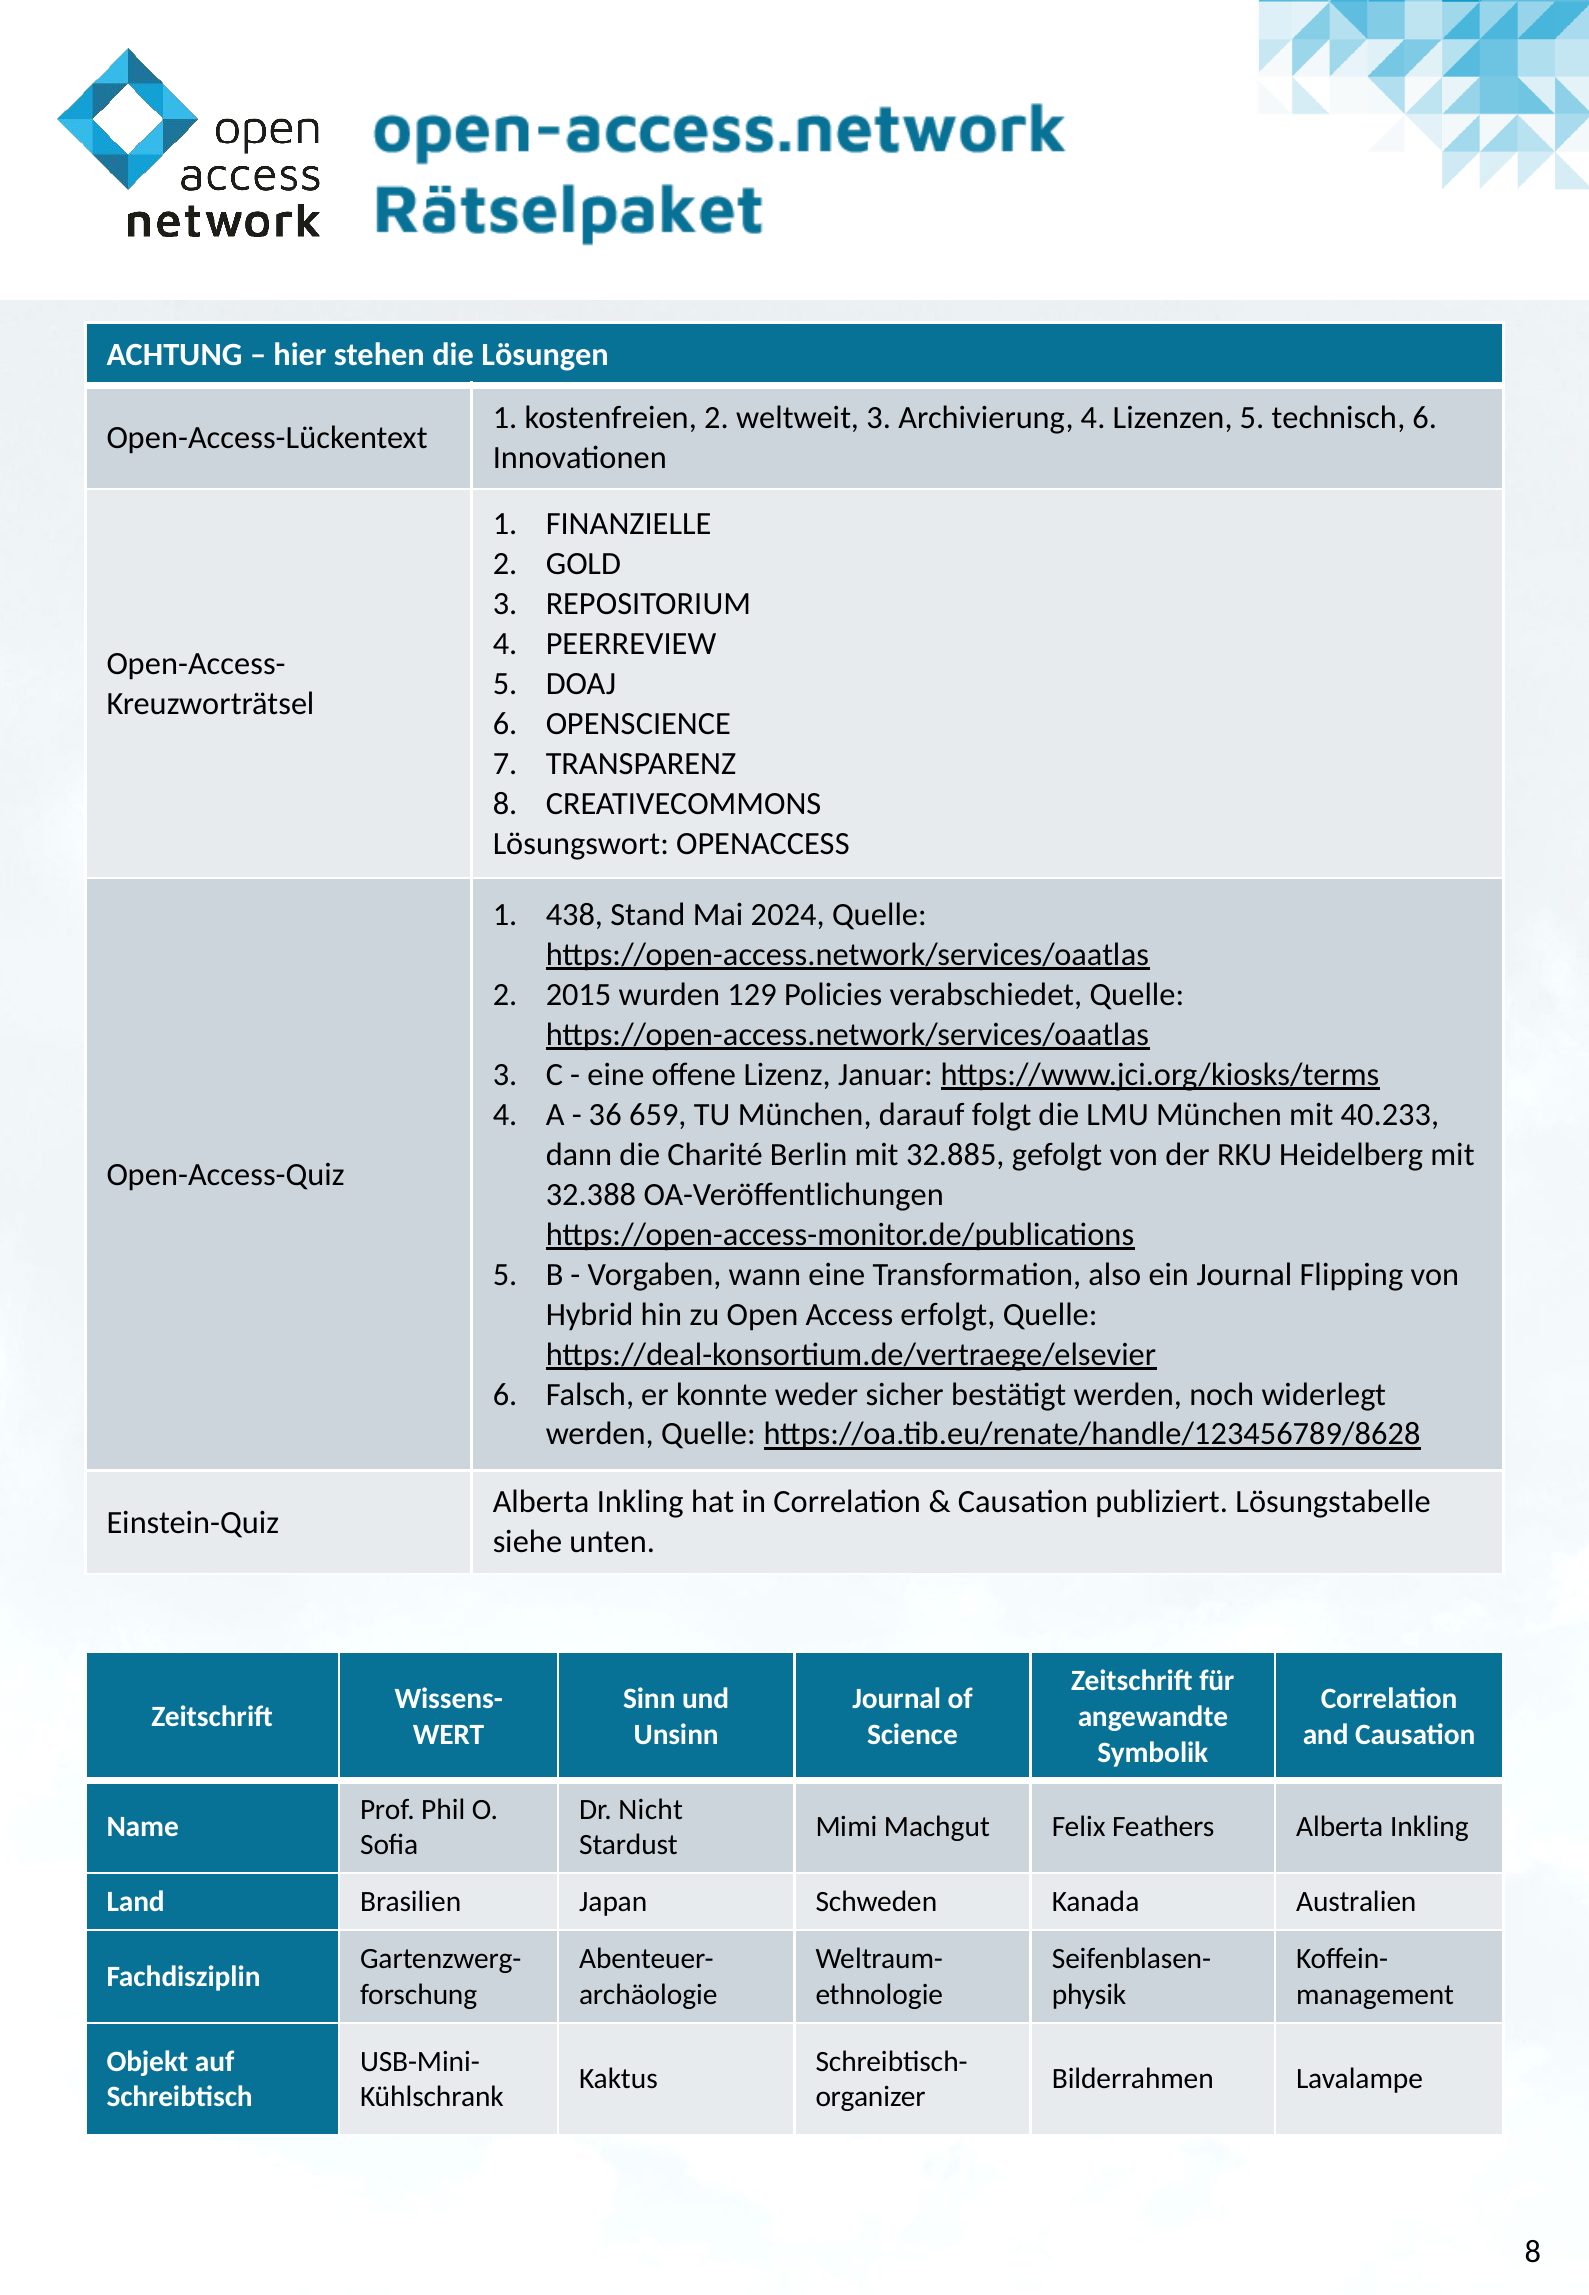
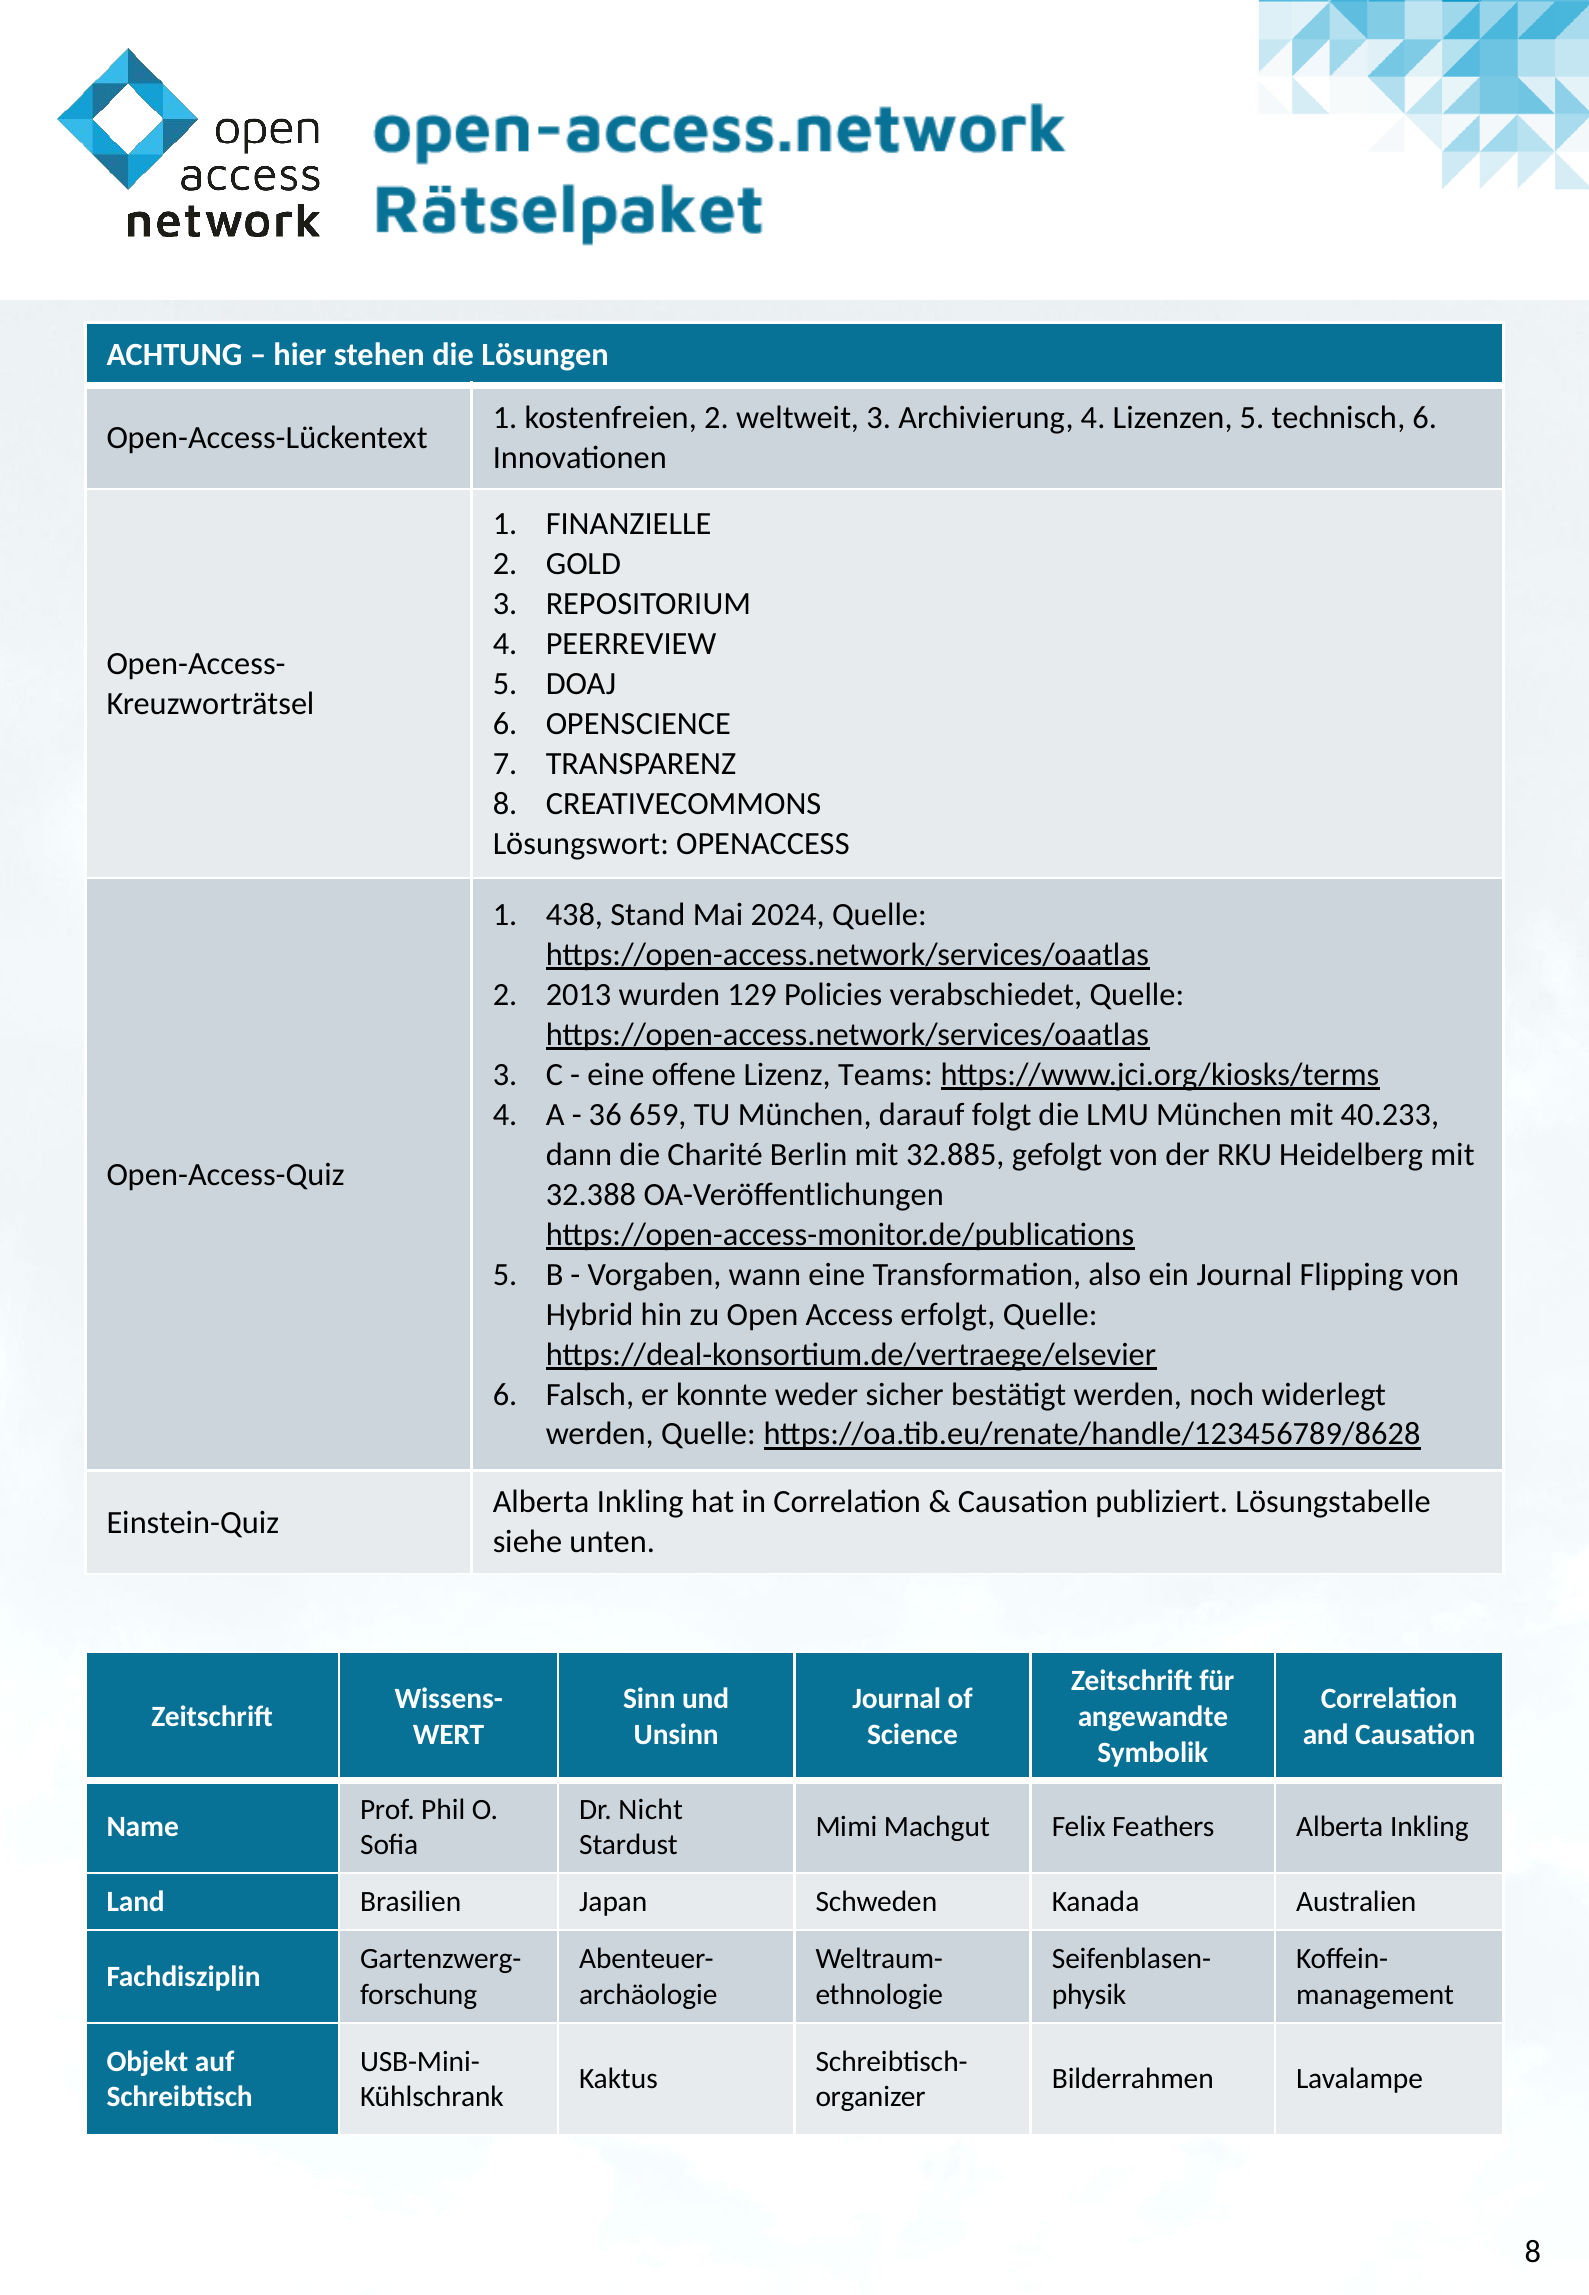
2015: 2015 -> 2013
Januar: Januar -> Teams
